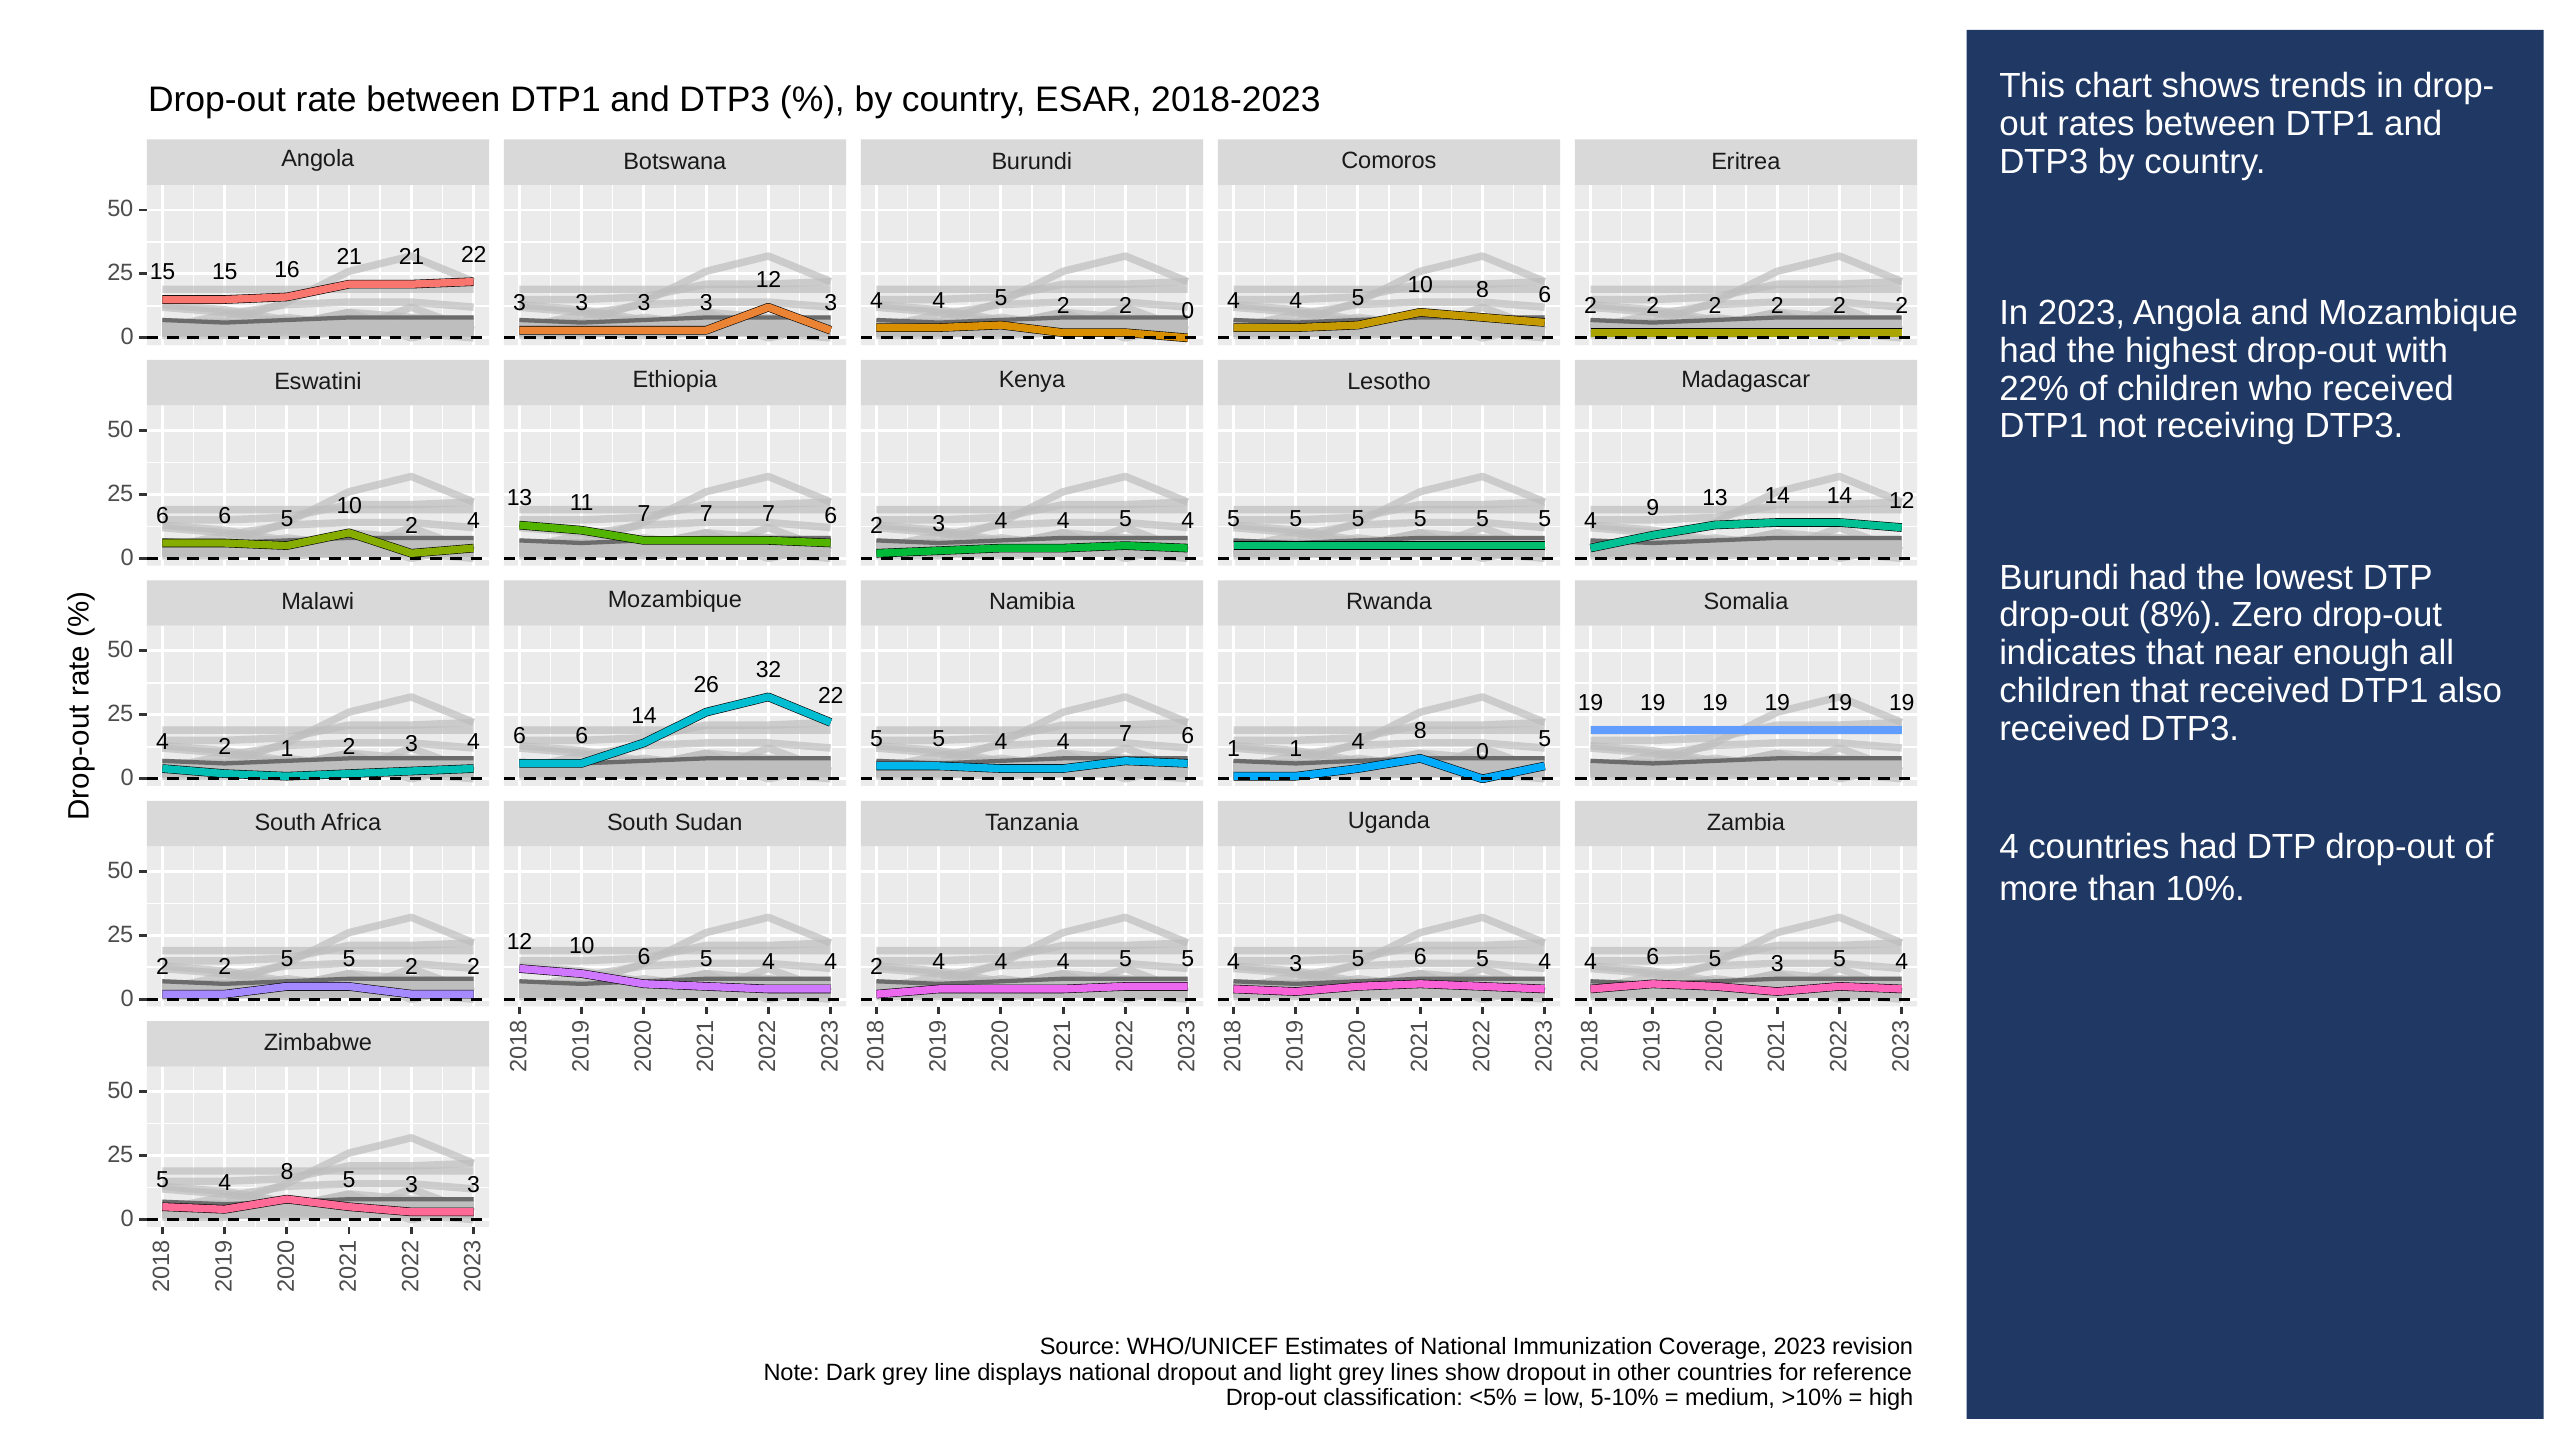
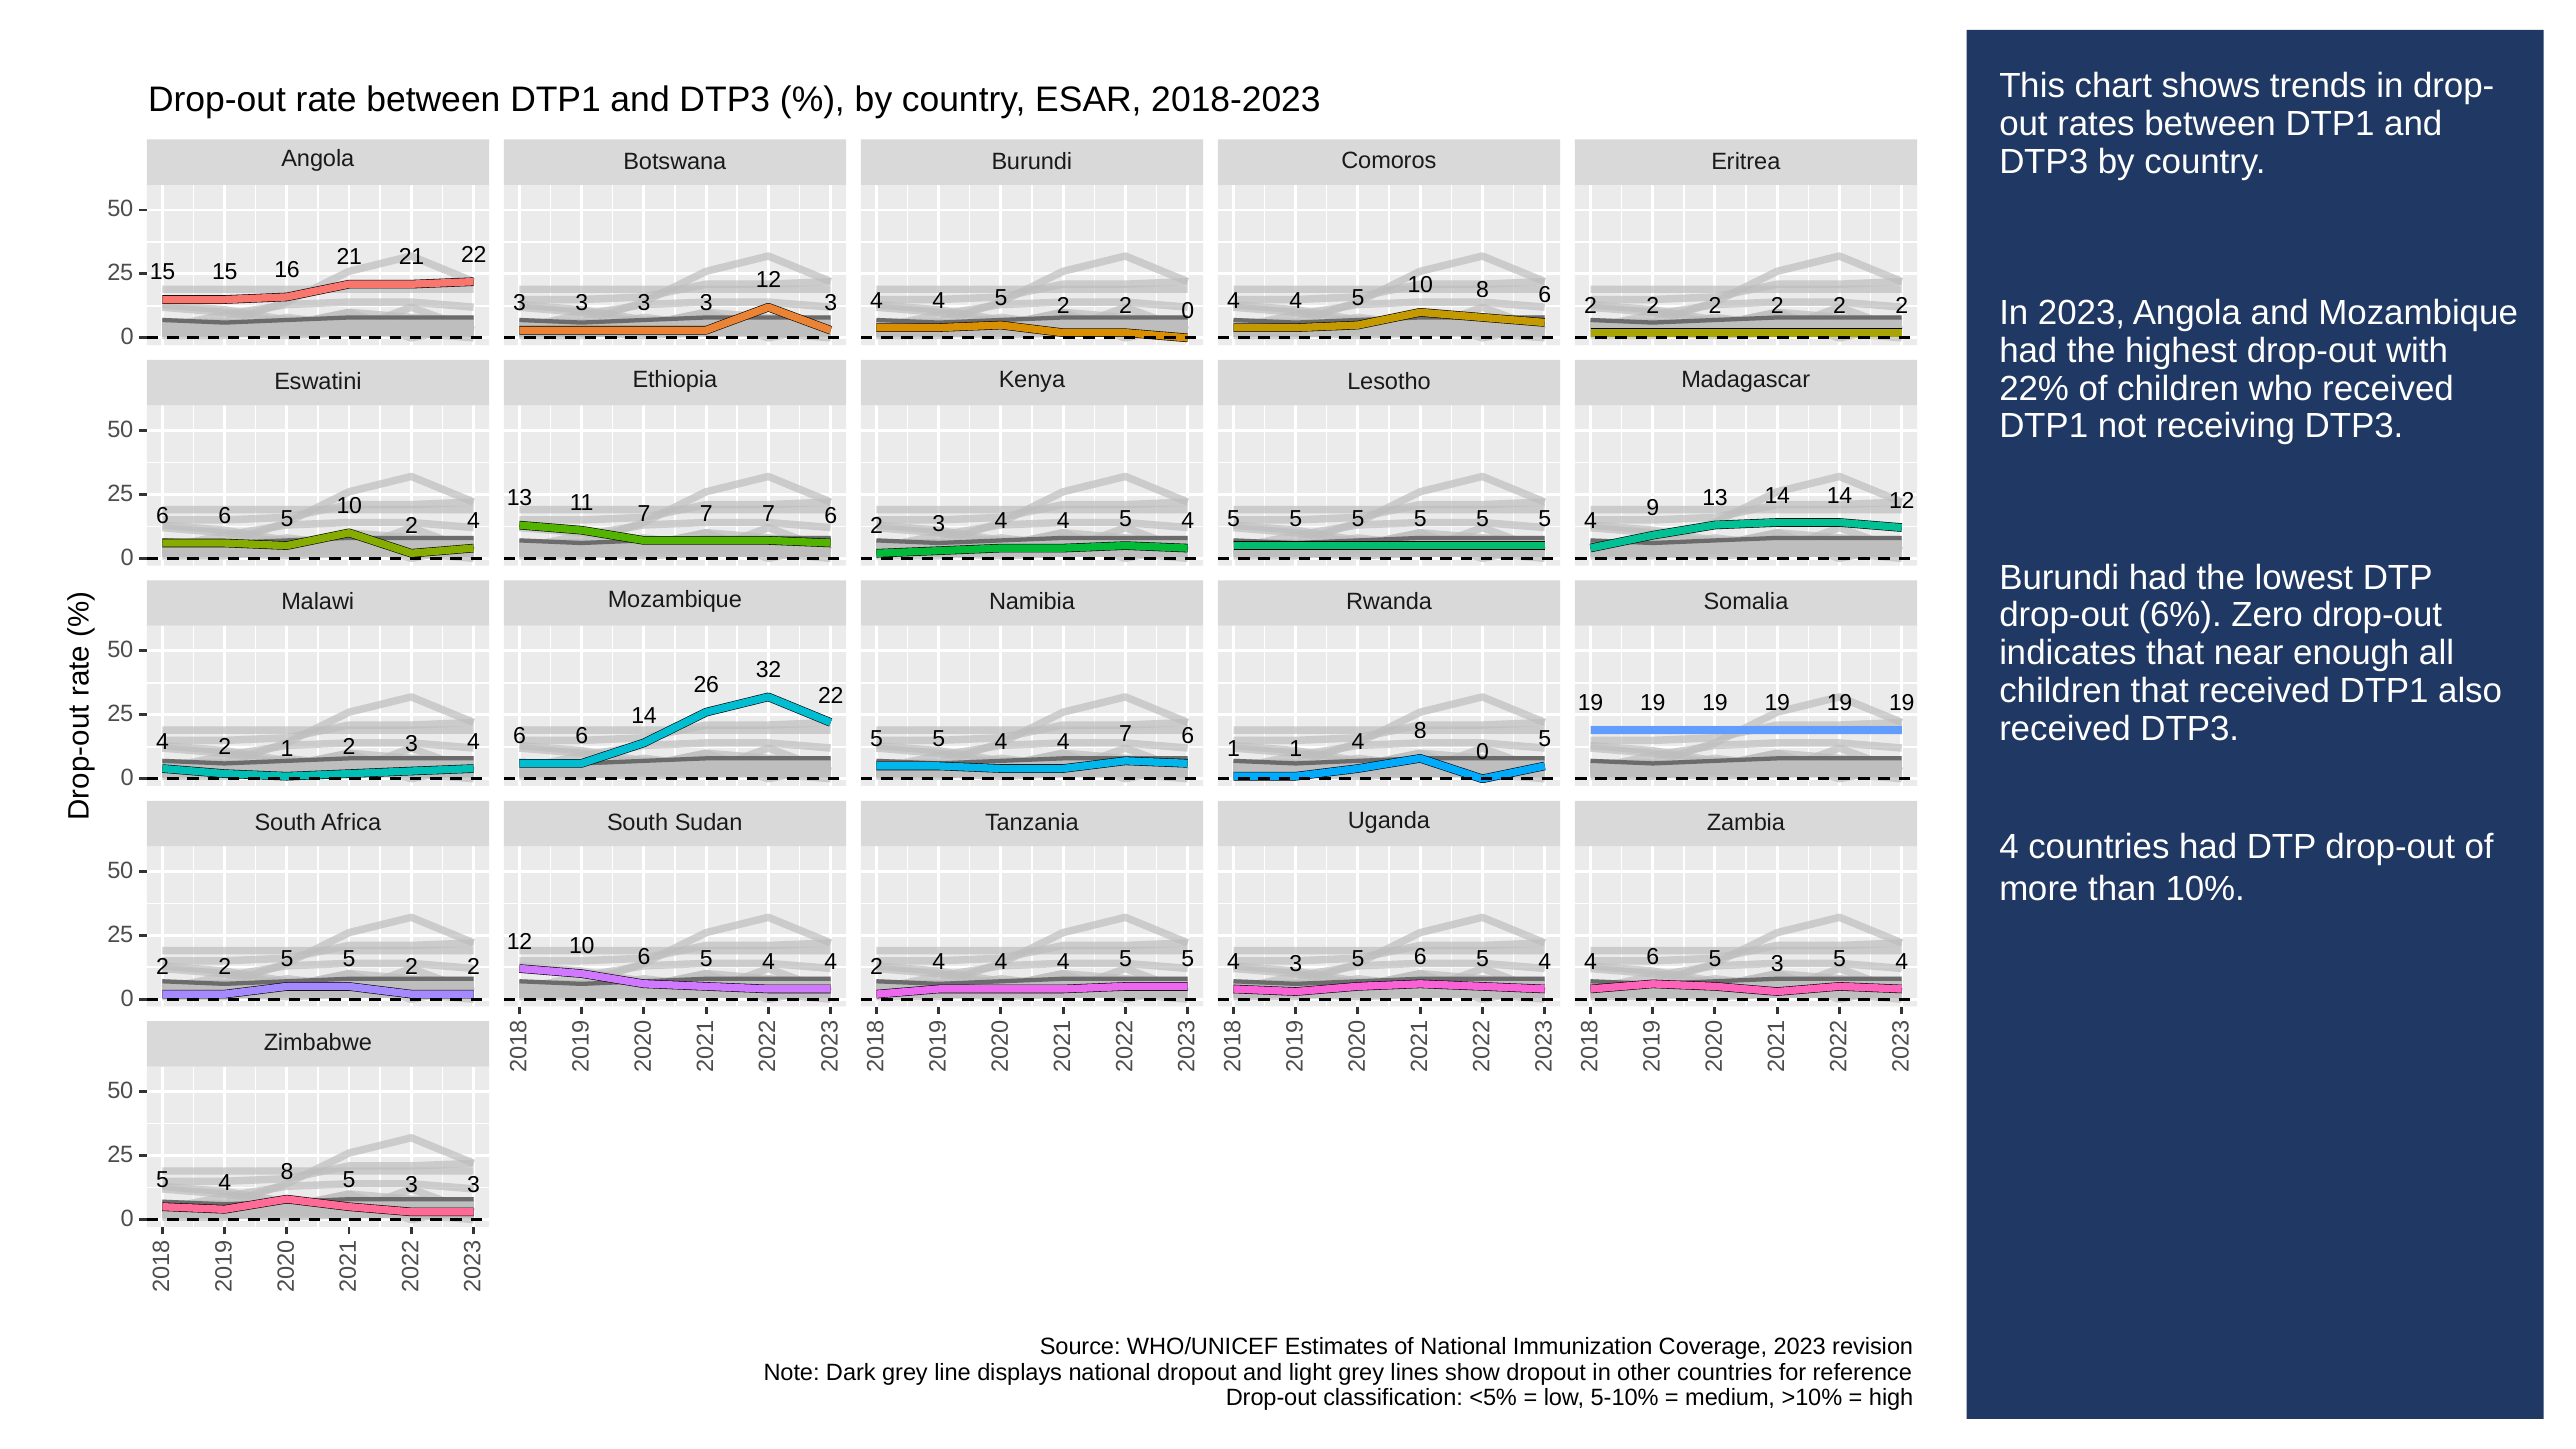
8%: 8% -> 6%
